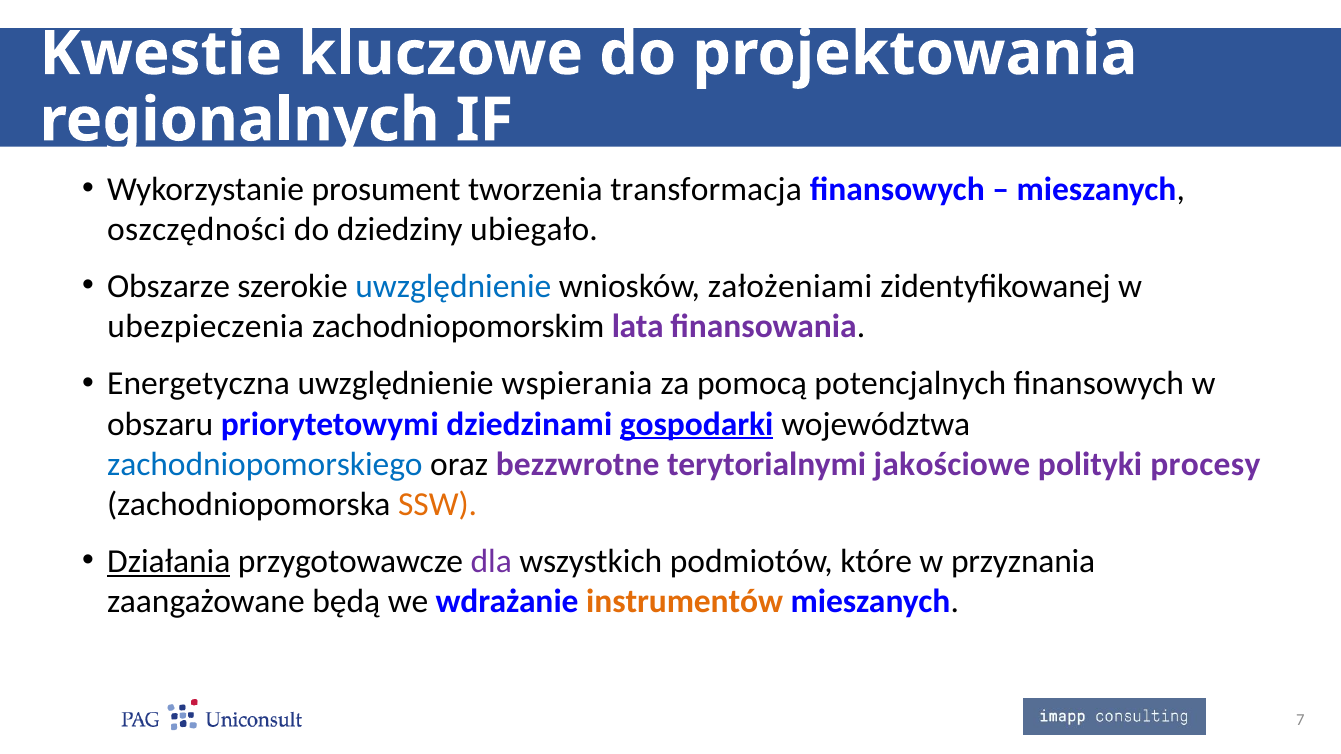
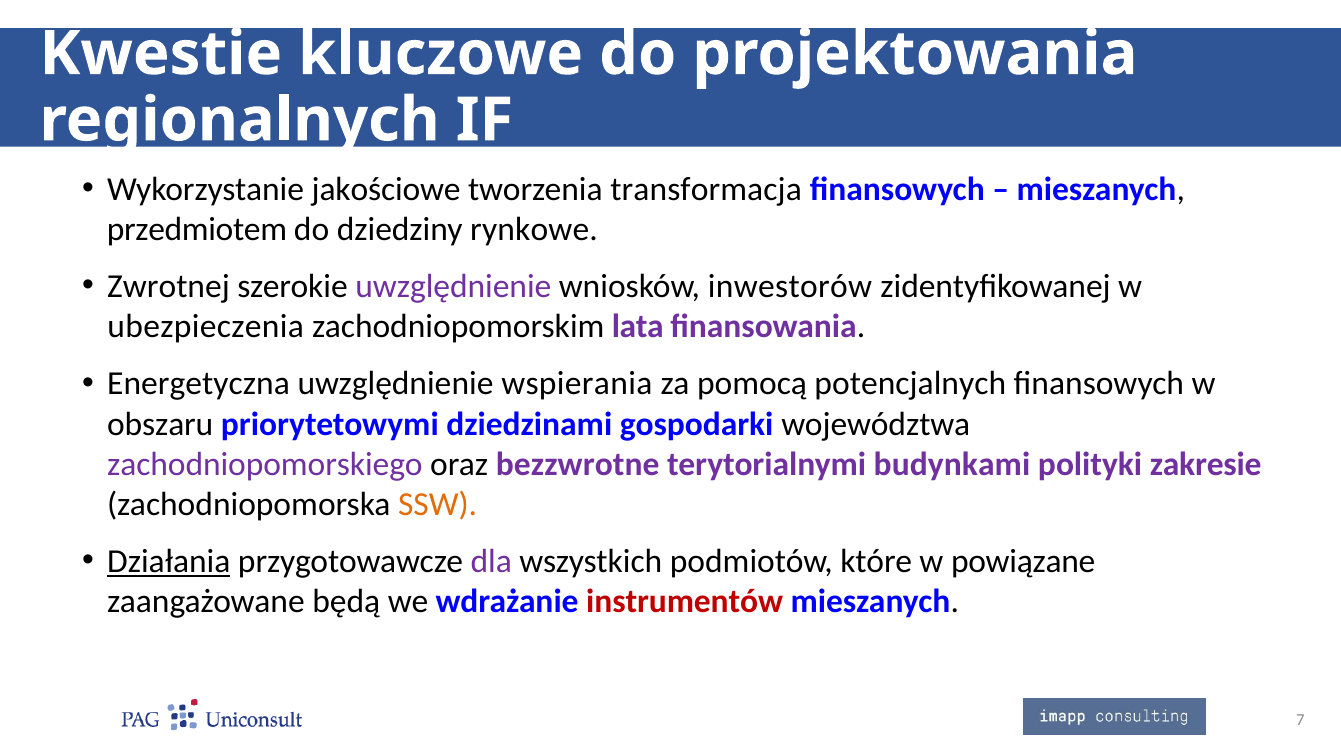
prosument: prosument -> jakościowe
oszczędności: oszczędności -> przedmiotem
ubiegało: ubiegało -> rynkowe
Obszarze: Obszarze -> Zwrotnej
uwzględnienie at (453, 287) colour: blue -> purple
założeniami: założeniami -> inwestorów
gospodarki underline: present -> none
zachodniopomorskiego colour: blue -> purple
jakościowe: jakościowe -> budynkami
procesy: procesy -> zakresie
przyznania: przyznania -> powiązane
instrumentów colour: orange -> red
